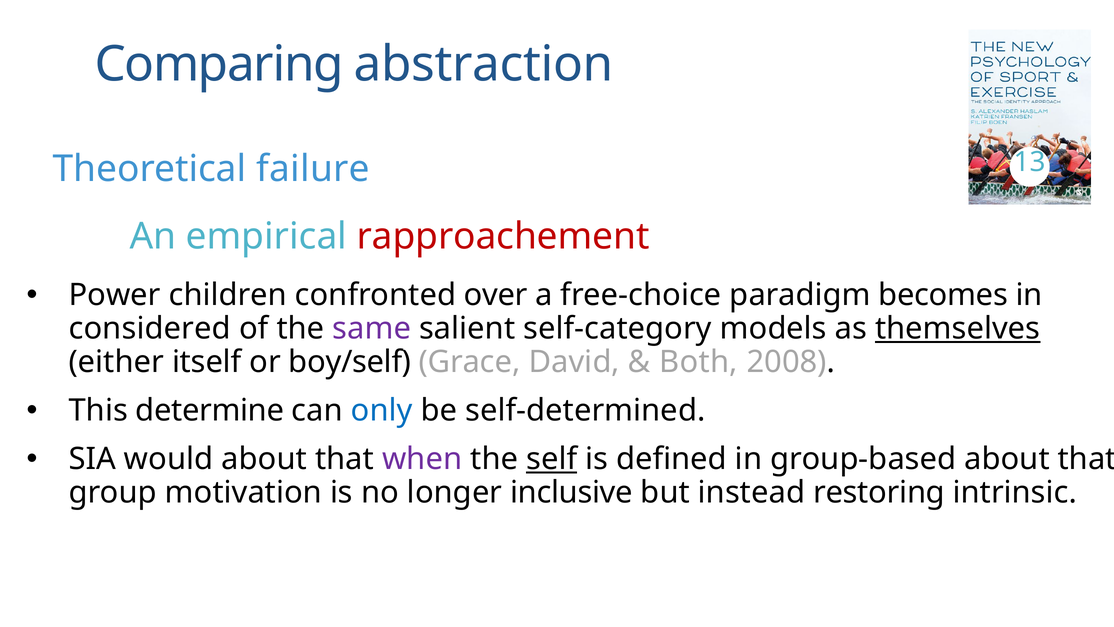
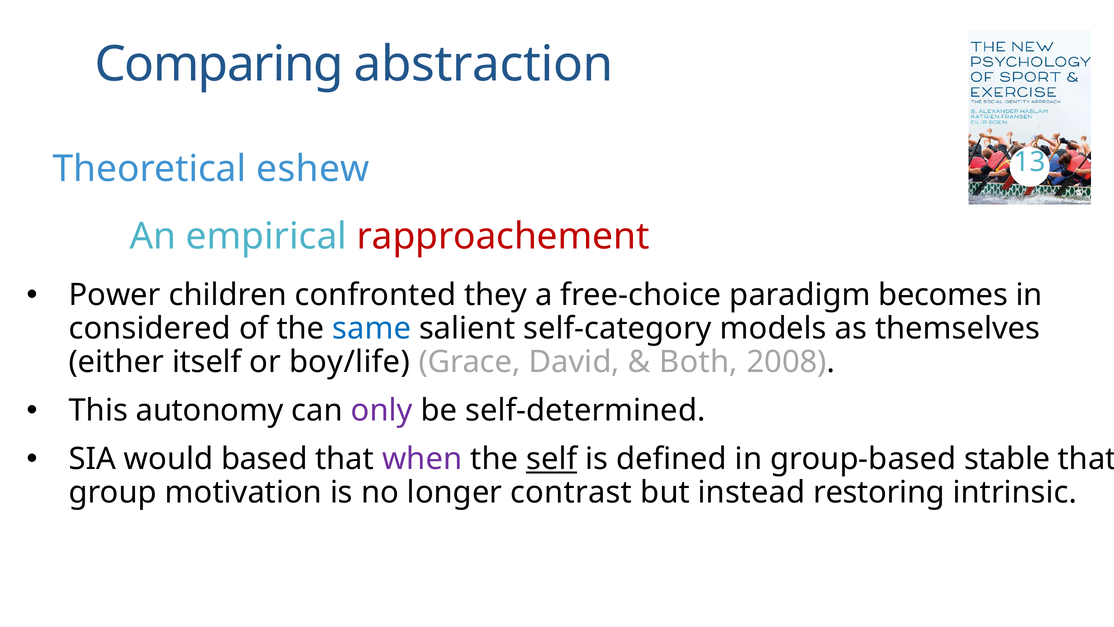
failure: failure -> eshew
over: over -> they
same colour: purple -> blue
themselves underline: present -> none
boy/self: boy/self -> boy/life
determine: determine -> autonomy
only colour: blue -> purple
would about: about -> based
group-based about: about -> stable
inclusive: inclusive -> contrast
